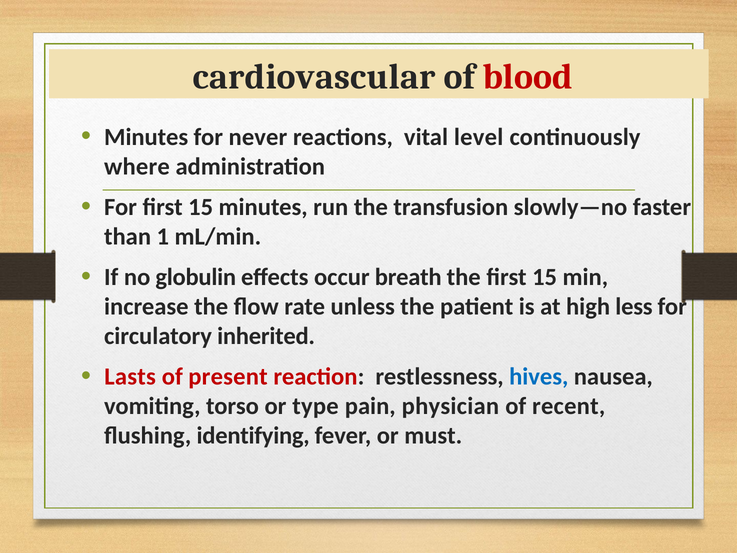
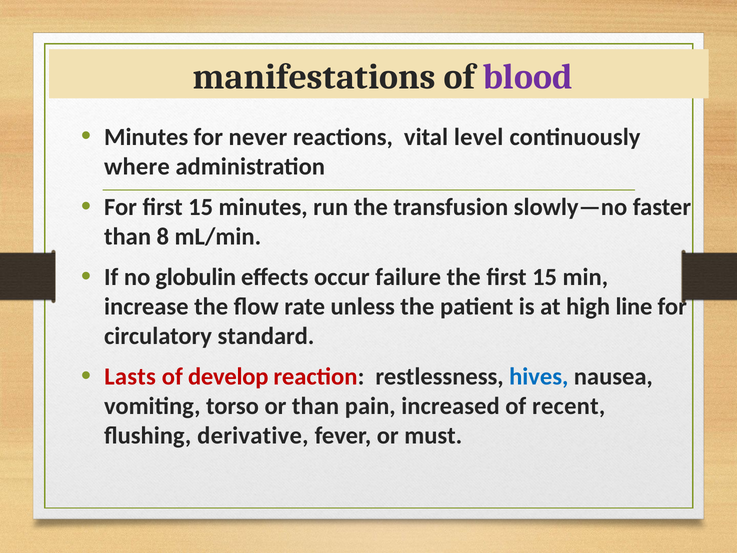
cardiovascular: cardiovascular -> manifestations
blood colour: red -> purple
1: 1 -> 8
breath: breath -> failure
less: less -> line
inherited: inherited -> standard
present: present -> develop
or type: type -> than
physician: physician -> increased
identifying: identifying -> derivative
